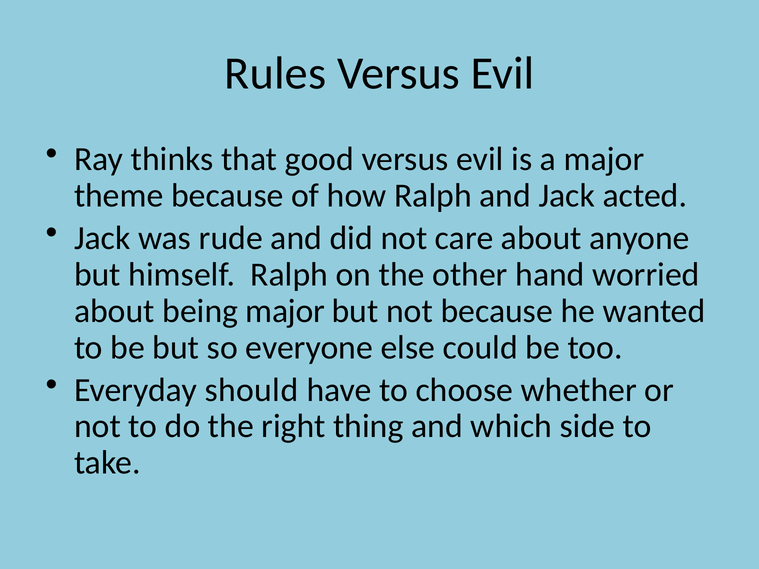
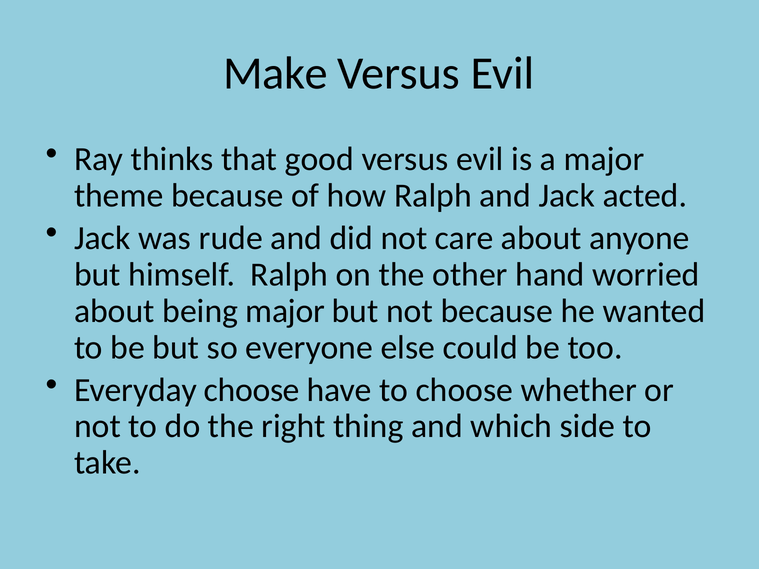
Rules: Rules -> Make
Everyday should: should -> choose
